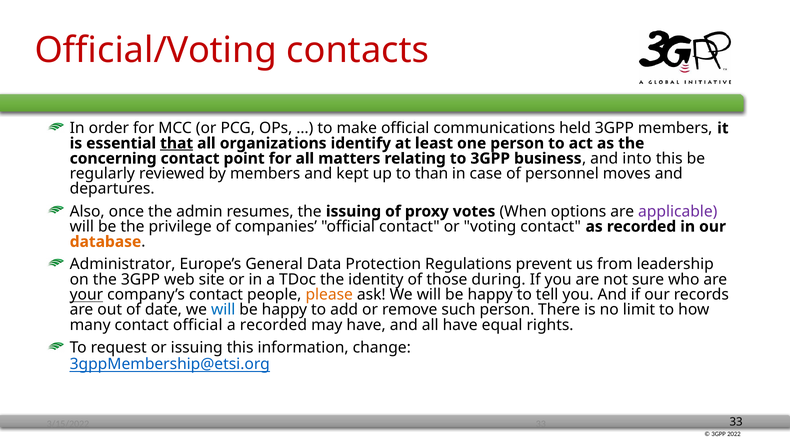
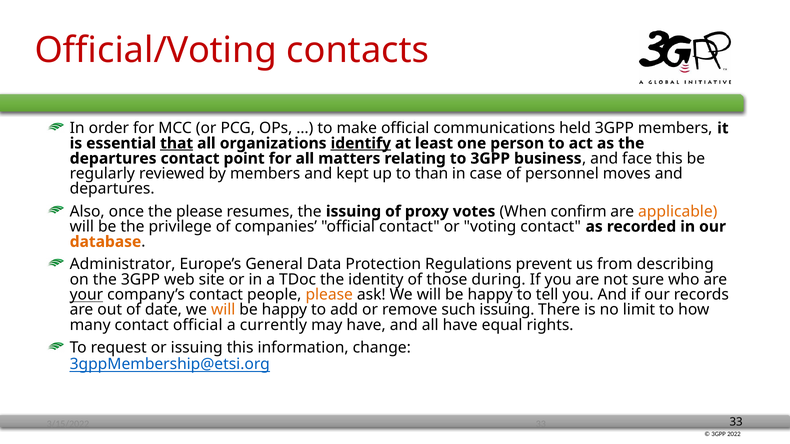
identify underline: none -> present
concerning at (113, 159): concerning -> departures
into: into -> face
the admin: admin -> please
options: options -> confirm
applicable colour: purple -> orange
leadership: leadership -> describing
will at (223, 310) colour: blue -> orange
such person: person -> issuing
a recorded: recorded -> currently
